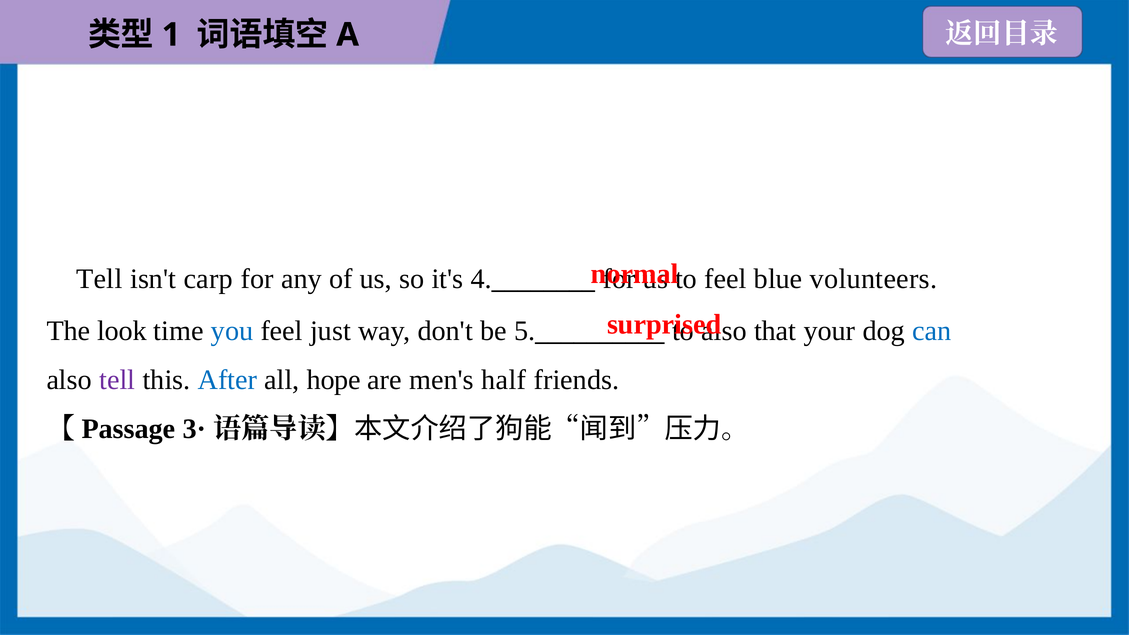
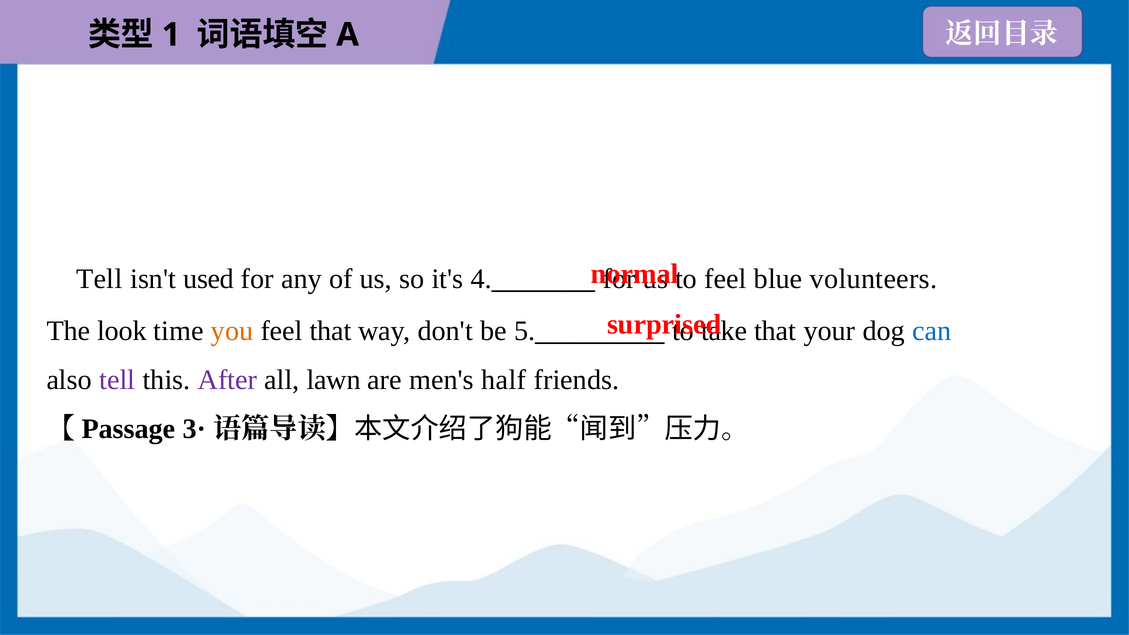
carp: carp -> used
you colour: blue -> orange
feel just: just -> that
also at (724, 331): also -> take
After colour: blue -> purple
hope: hope -> lawn
